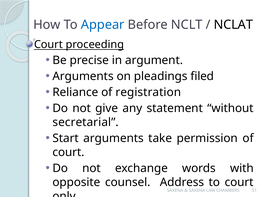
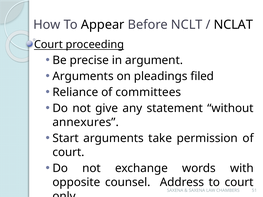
Appear colour: blue -> black
registration: registration -> committees
secretarial: secretarial -> annexures
